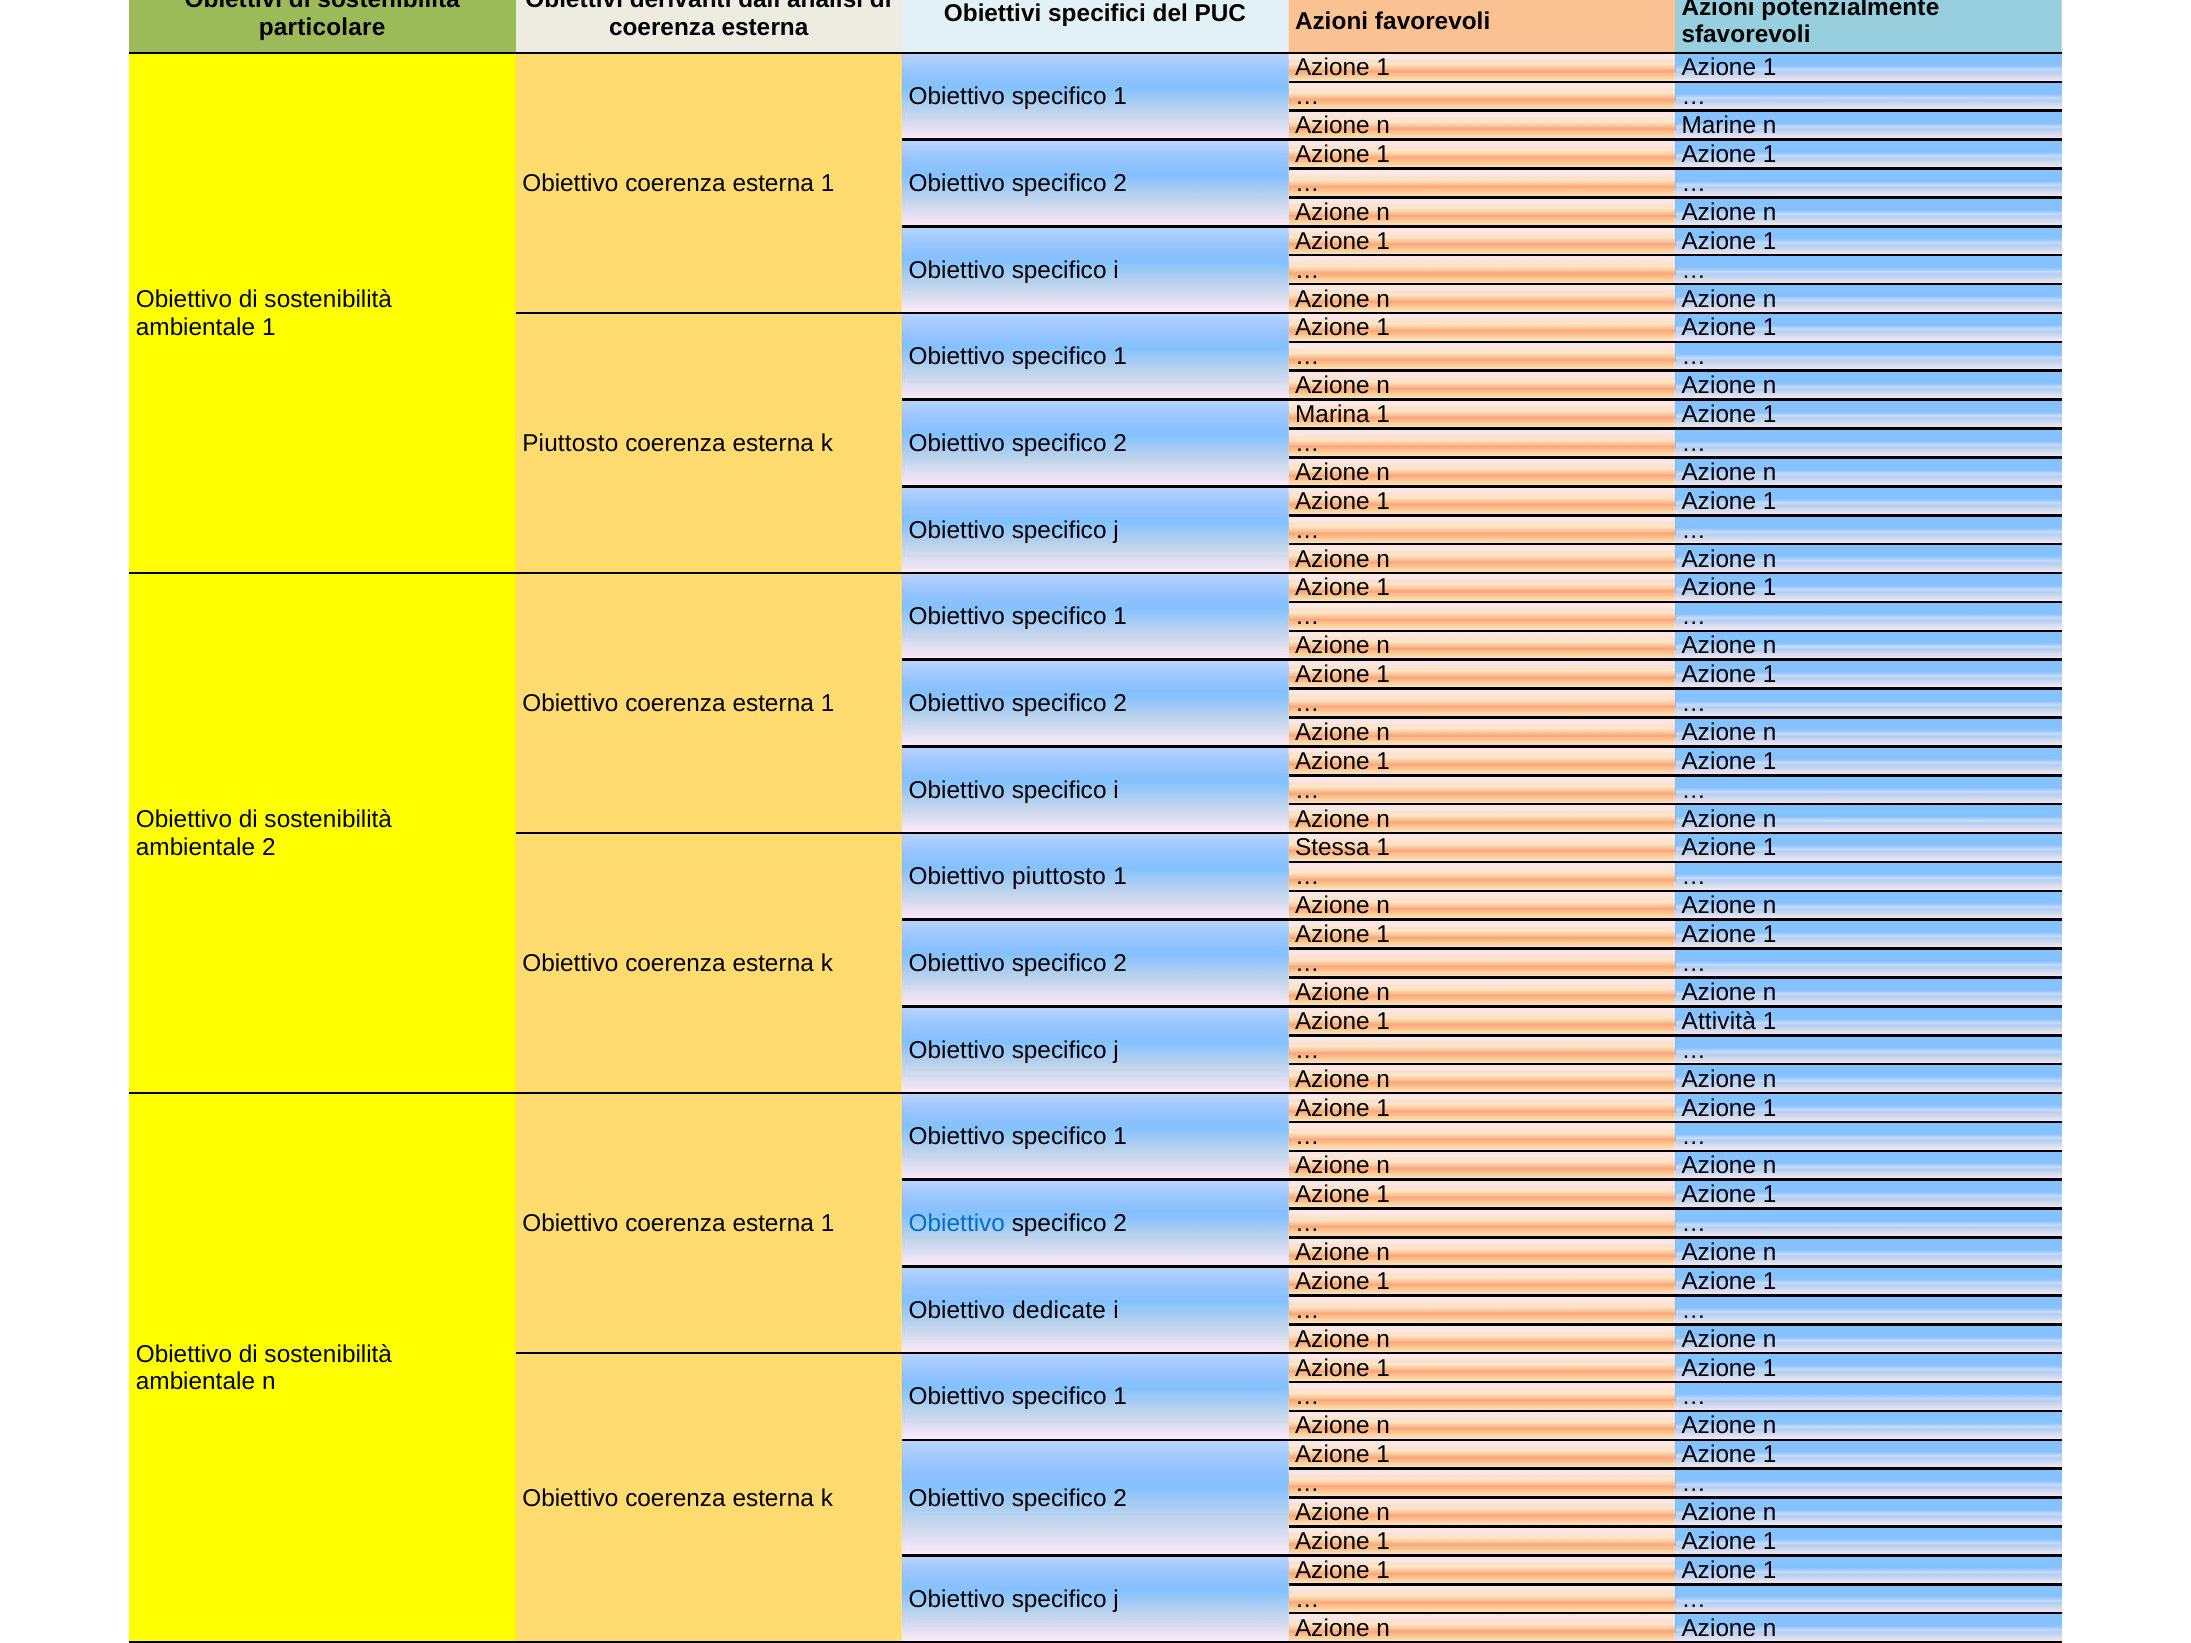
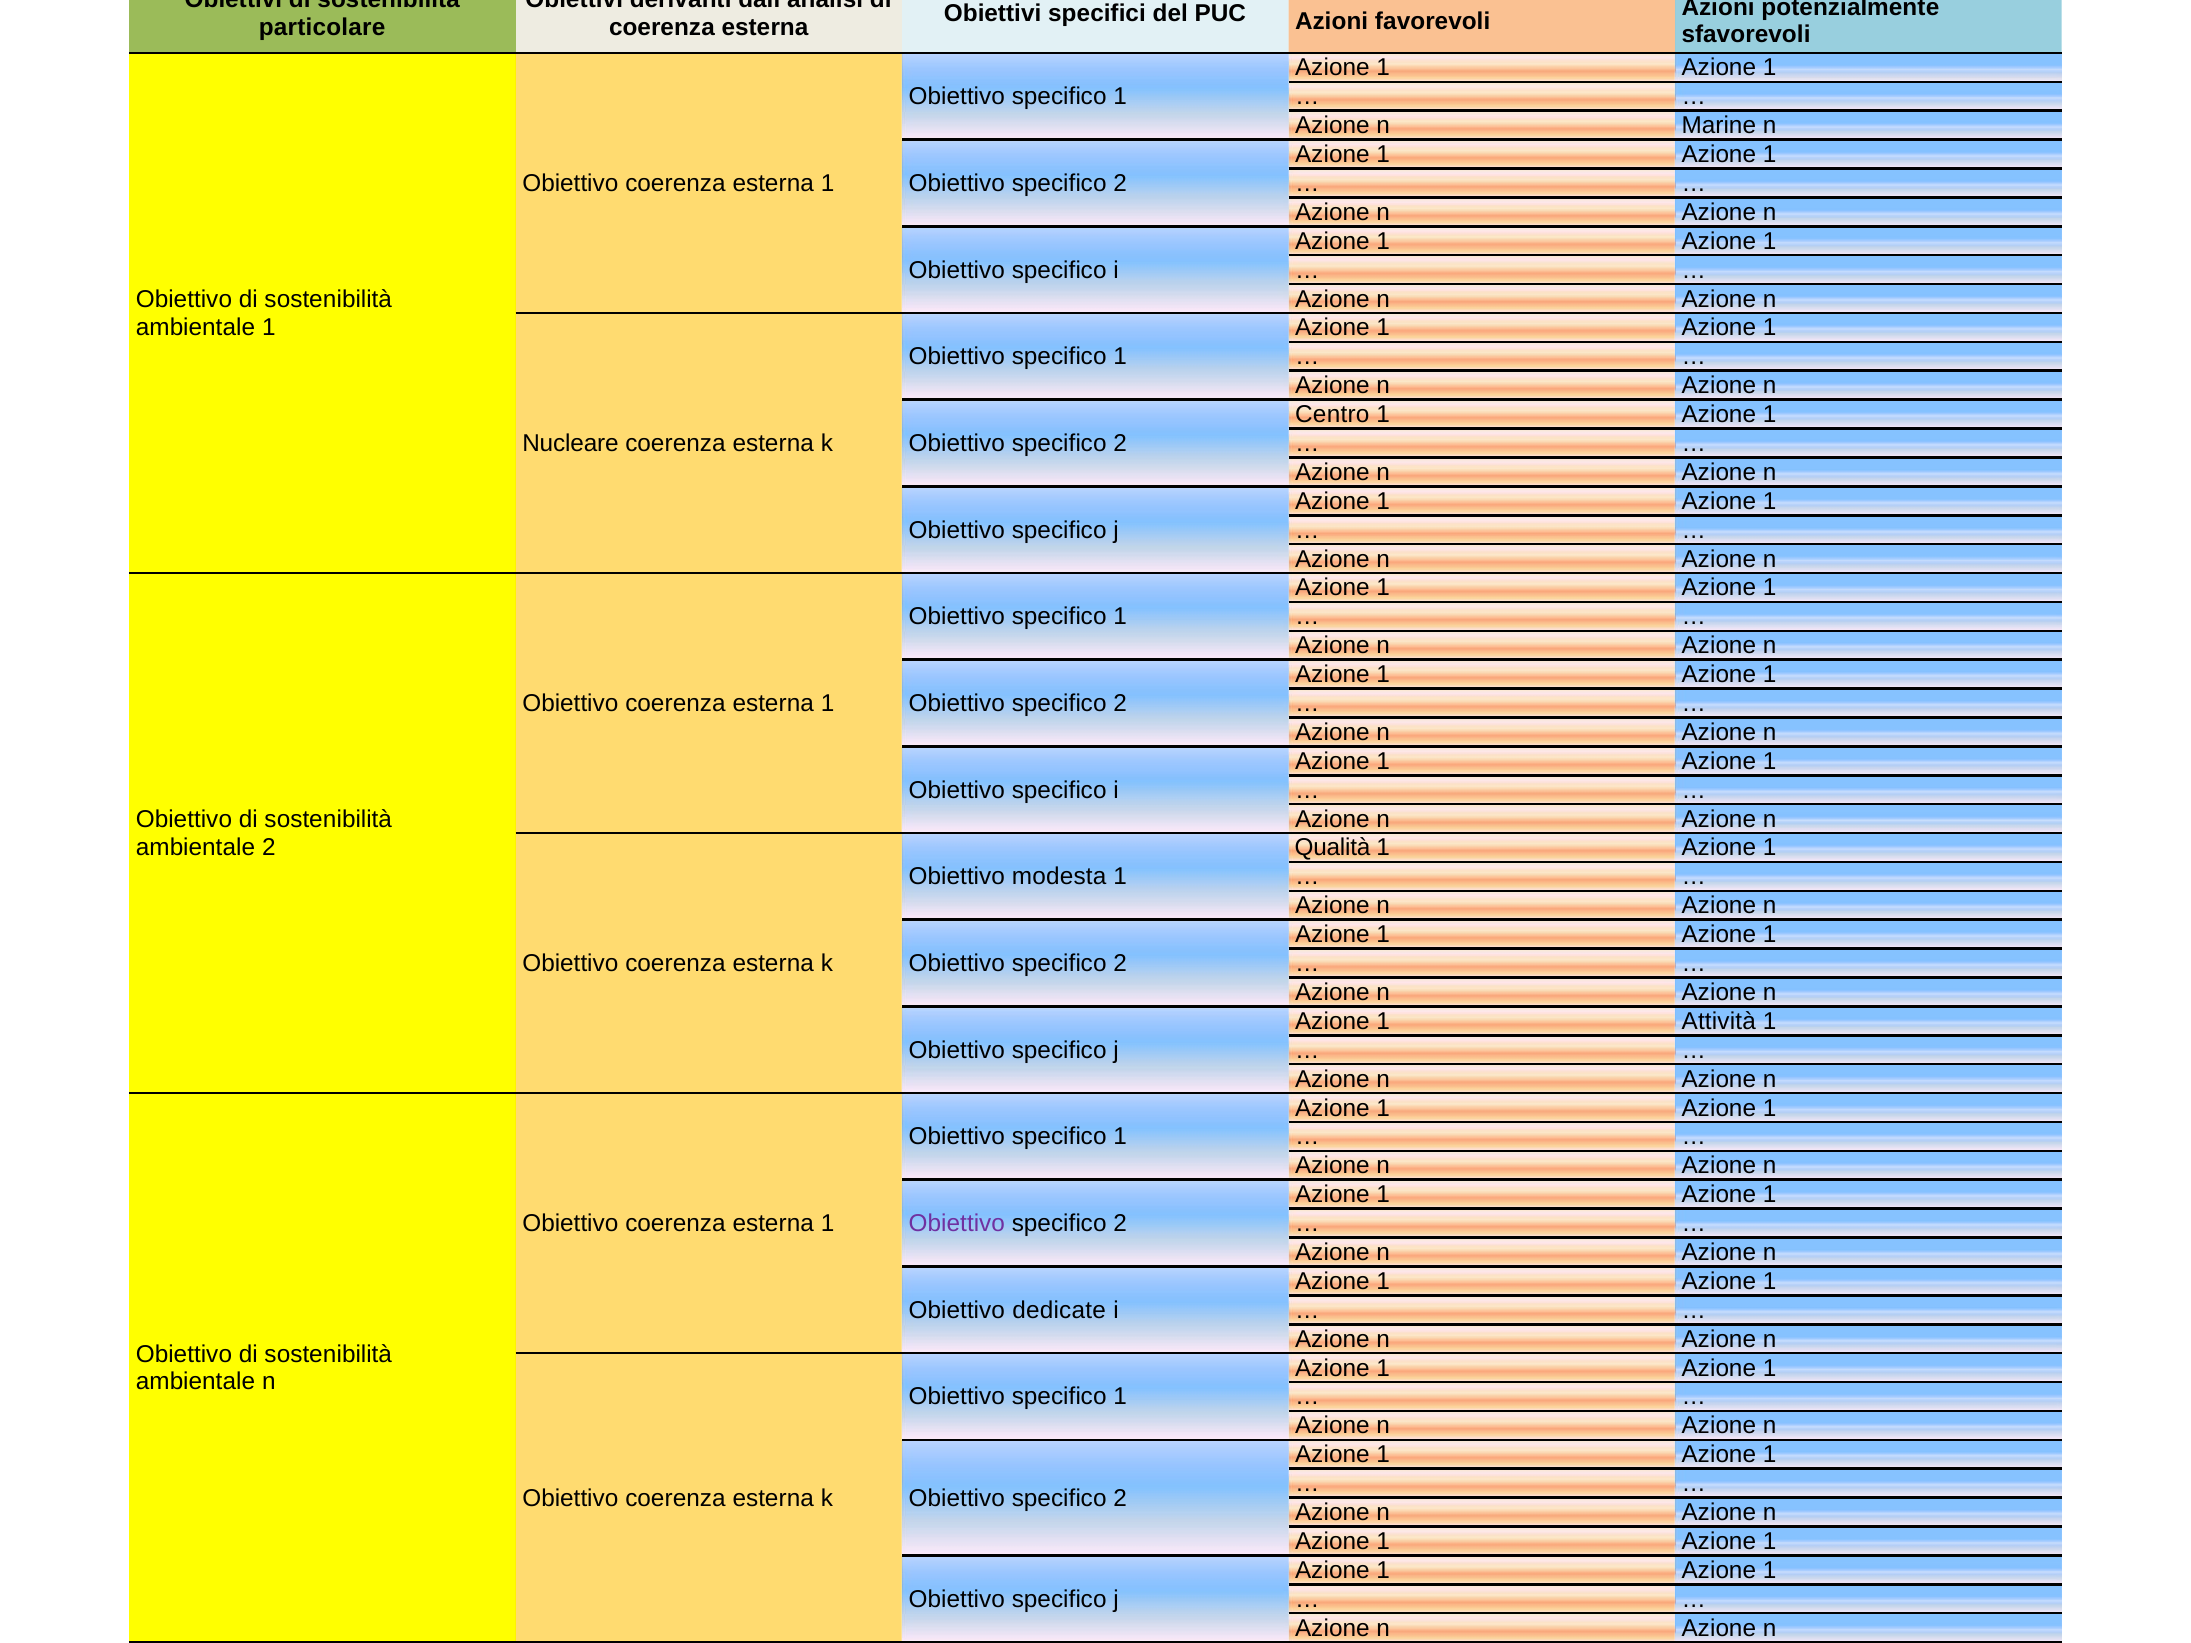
Marina: Marina -> Centro
Piuttosto at (570, 444): Piuttosto -> Nucleare
Stessa: Stessa -> Qualità
Obiettivo piuttosto: piuttosto -> modesta
Obiettivo at (957, 1224) colour: blue -> purple
